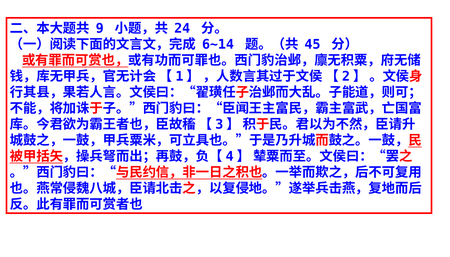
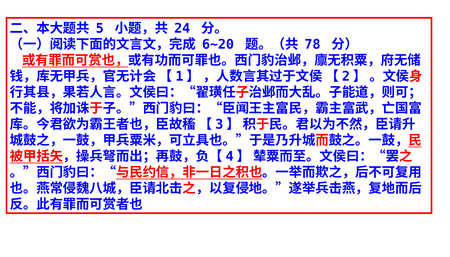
9: 9 -> 5
6~14: 6~14 -> 6~20
45: 45 -> 78
